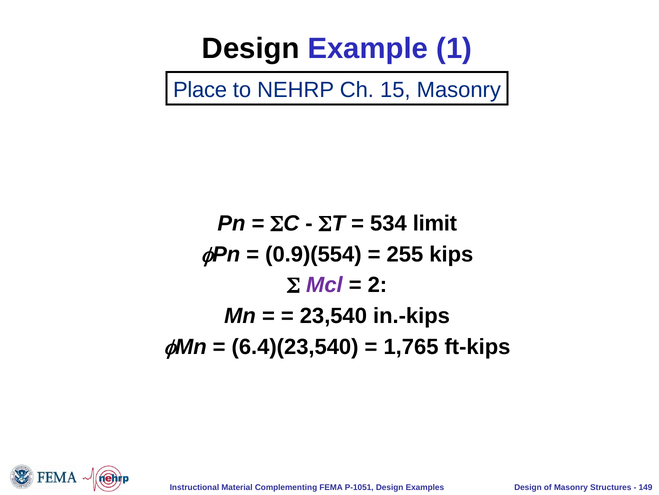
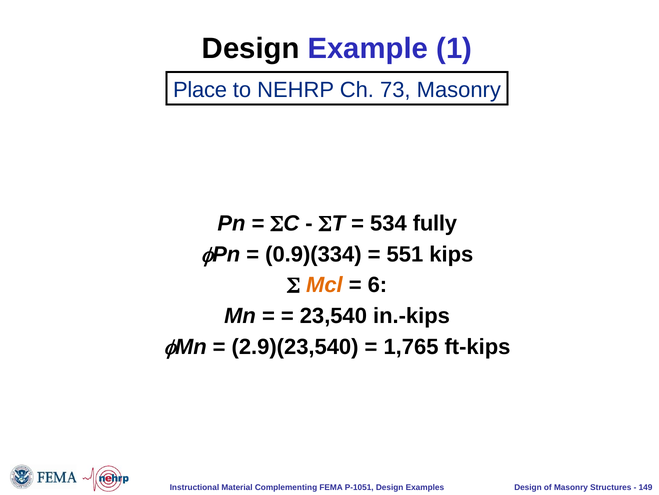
15: 15 -> 73
limit: limit -> fully
0.9)(554: 0.9)(554 -> 0.9)(334
255: 255 -> 551
Mcl colour: purple -> orange
2: 2 -> 6
6.4)(23,540: 6.4)(23,540 -> 2.9)(23,540
